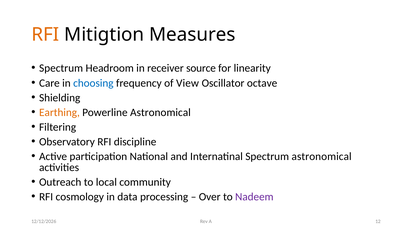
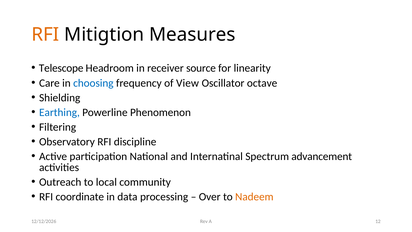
Spectrum at (61, 68): Spectrum -> Telescope
Earthing colour: orange -> blue
Powerline Astronomical: Astronomical -> Phenomenon
Spectrum astronomical: astronomical -> advancement
cosmology: cosmology -> coordinate
Nadeem colour: purple -> orange
